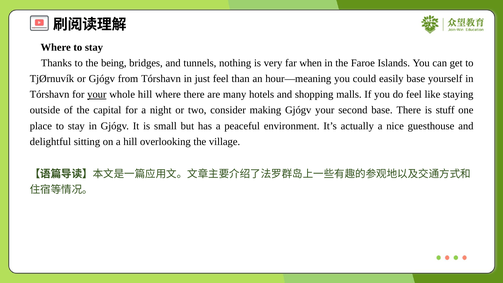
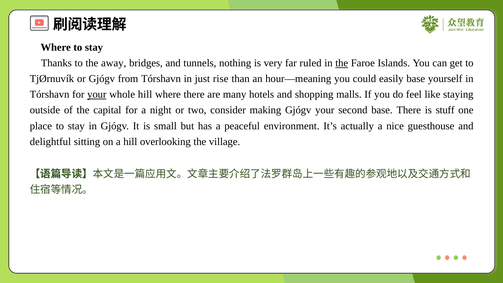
being: being -> away
when: when -> ruled
the at (342, 63) underline: none -> present
just feel: feel -> rise
